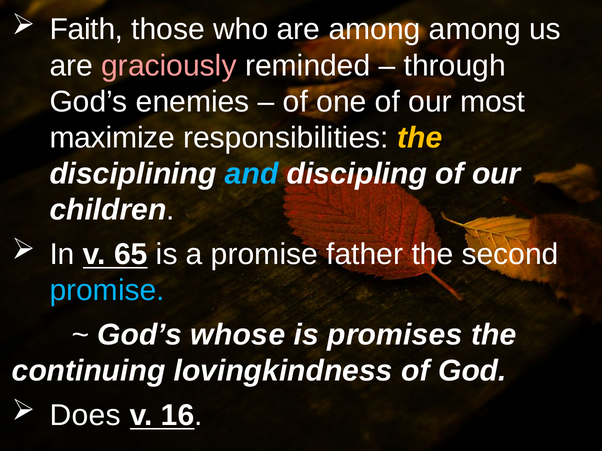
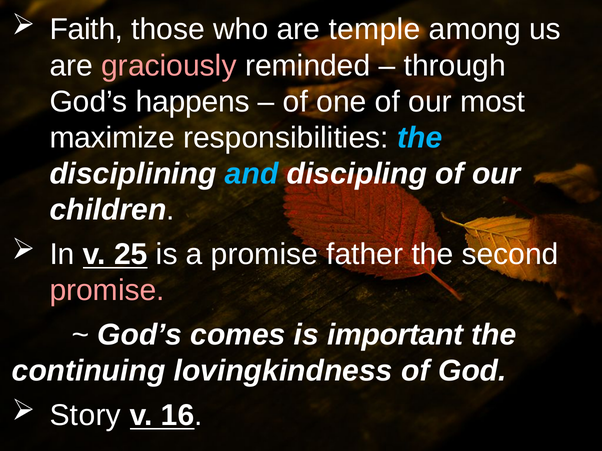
are among: among -> temple
enemies: enemies -> happens
the at (420, 138) colour: yellow -> light blue
65: 65 -> 25
promise at (107, 291) colour: light blue -> pink
whose: whose -> comes
promises: promises -> important
Does: Does -> Story
